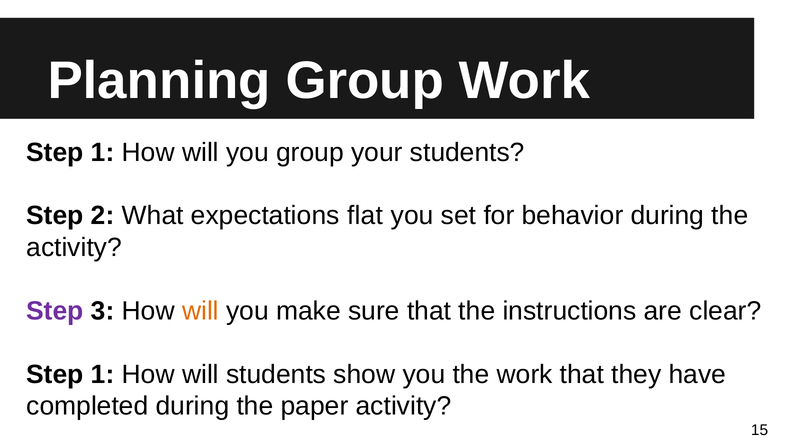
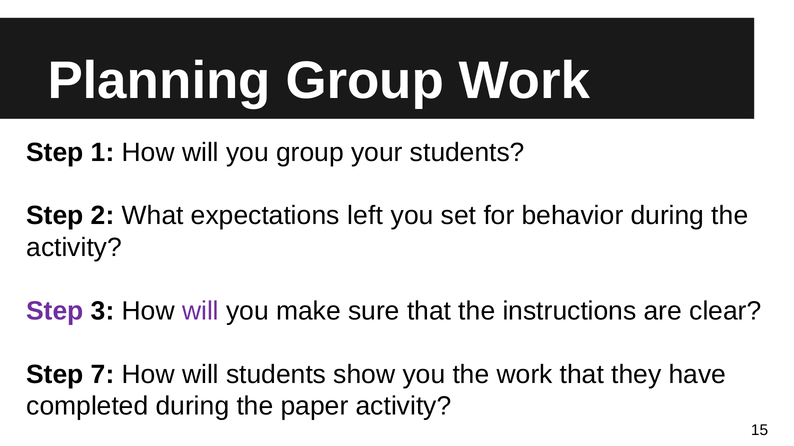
flat: flat -> left
will at (200, 311) colour: orange -> purple
1 at (103, 375): 1 -> 7
